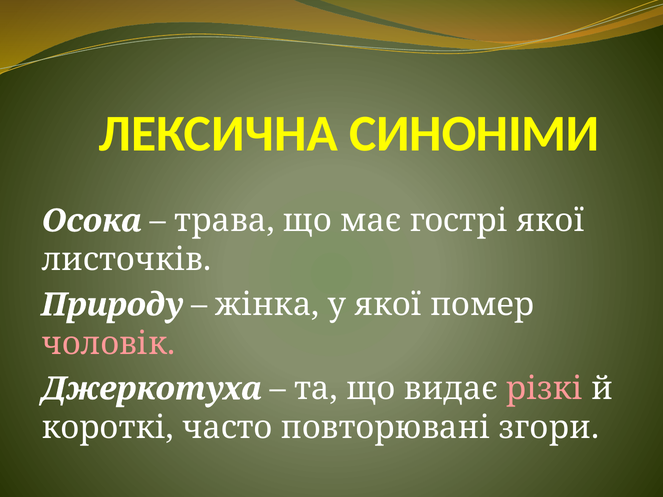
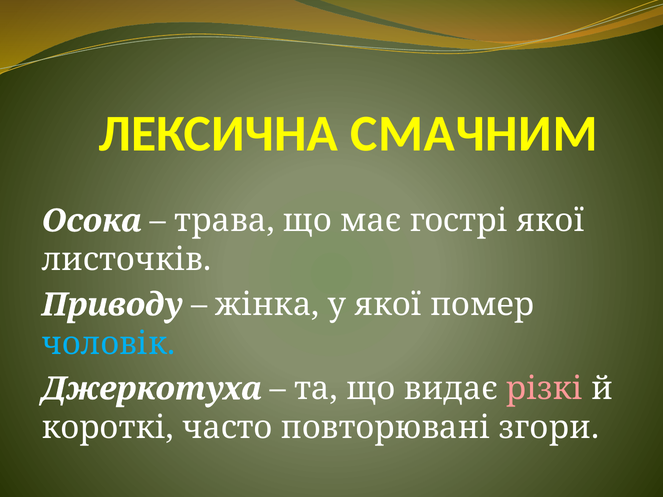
СИНОНІМИ: СИНОНІМИ -> СМАЧНИМ
Природу: Природу -> Приводу
чоловік colour: pink -> light blue
